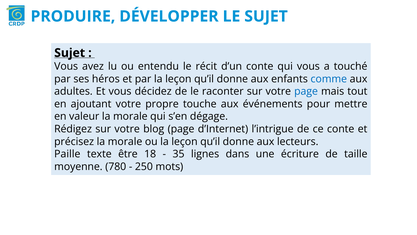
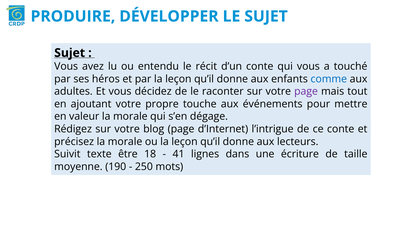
page at (306, 91) colour: blue -> purple
Paille: Paille -> Suivit
35: 35 -> 41
780: 780 -> 190
